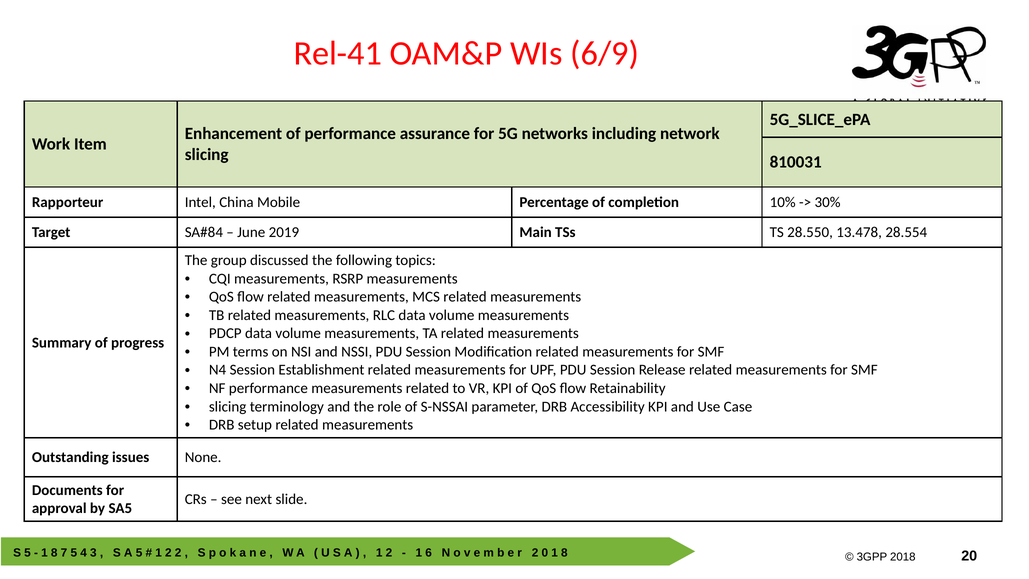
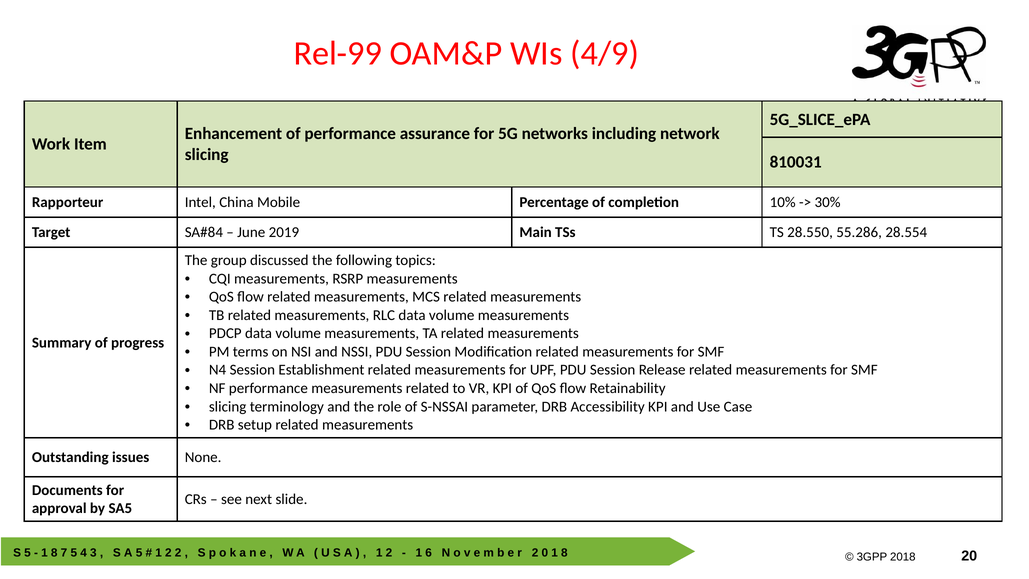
Rel-41: Rel-41 -> Rel-99
6/9: 6/9 -> 4/9
13.478: 13.478 -> 55.286
